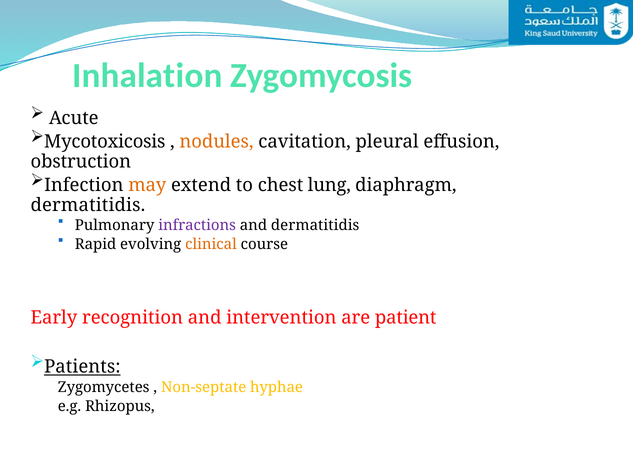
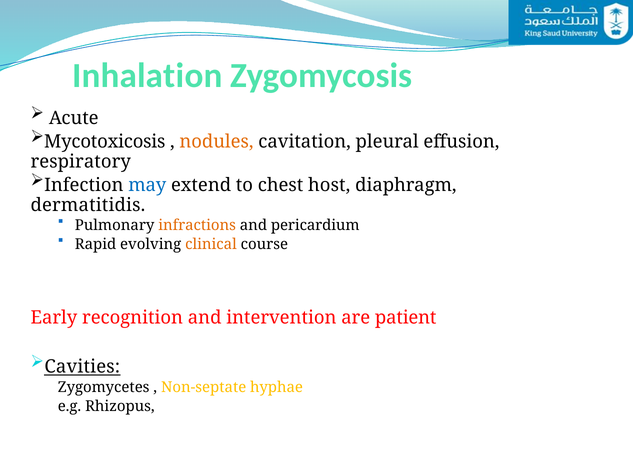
obstruction: obstruction -> respiratory
may colour: orange -> blue
lung: lung -> host
infractions colour: purple -> orange
and dermatitidis: dermatitidis -> pericardium
Patients: Patients -> Cavities
